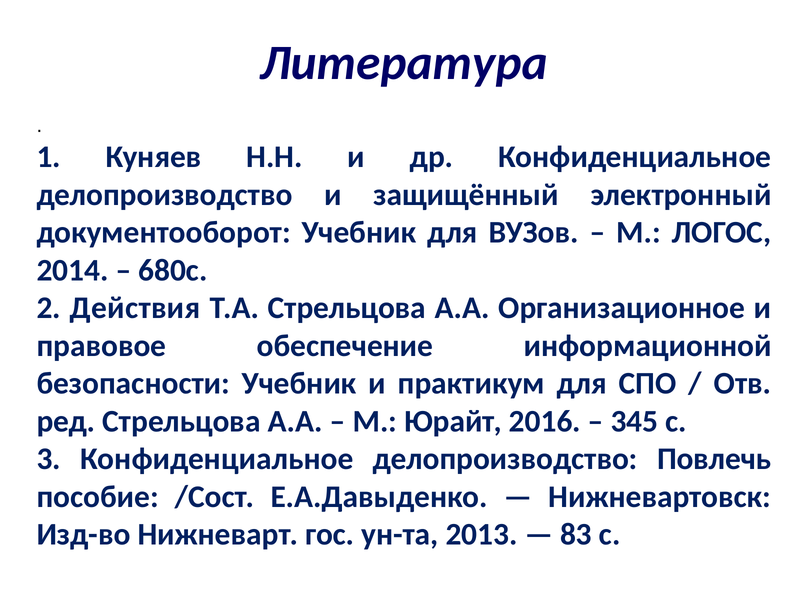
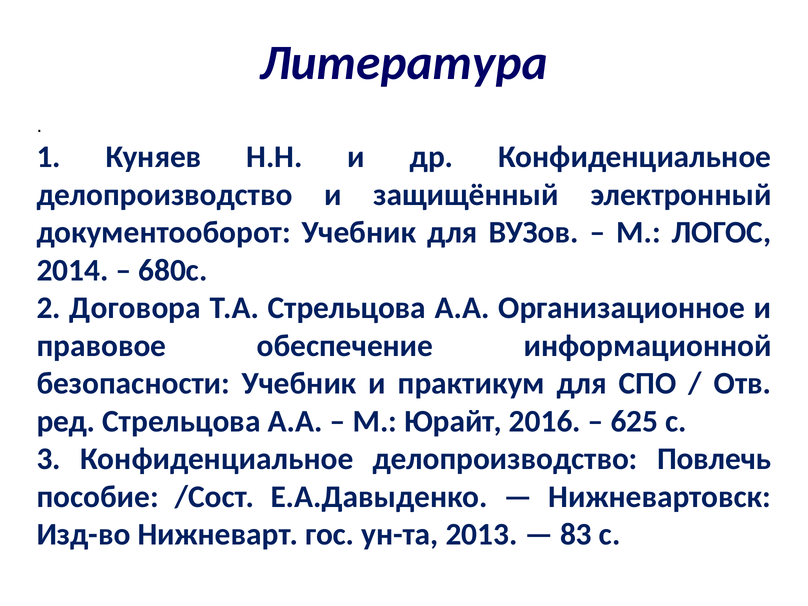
Действия: Действия -> Договора
345: 345 -> 625
